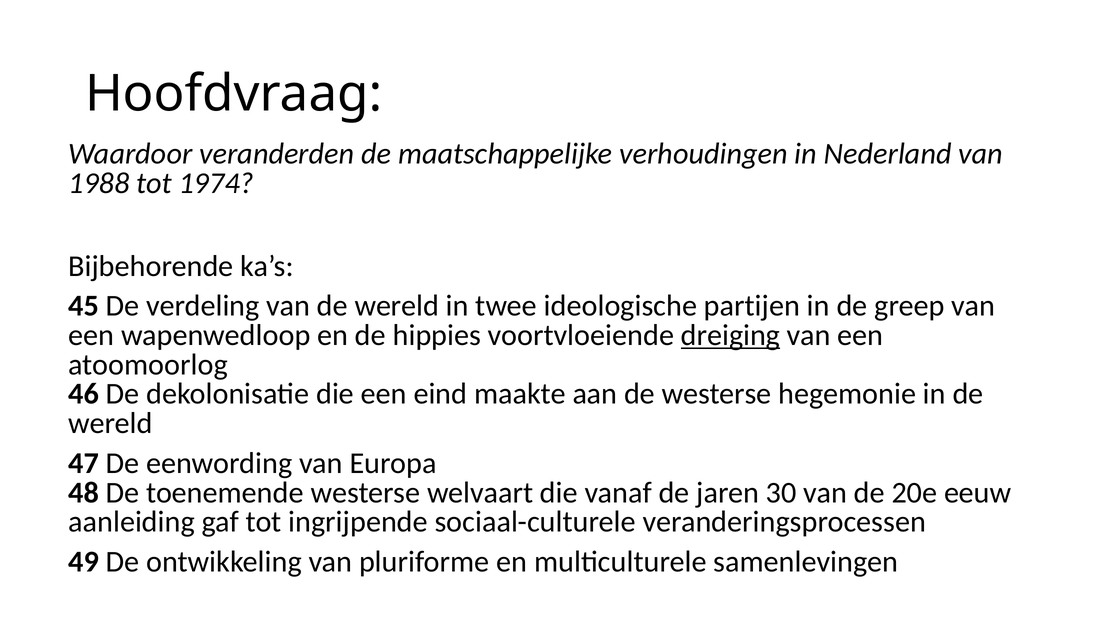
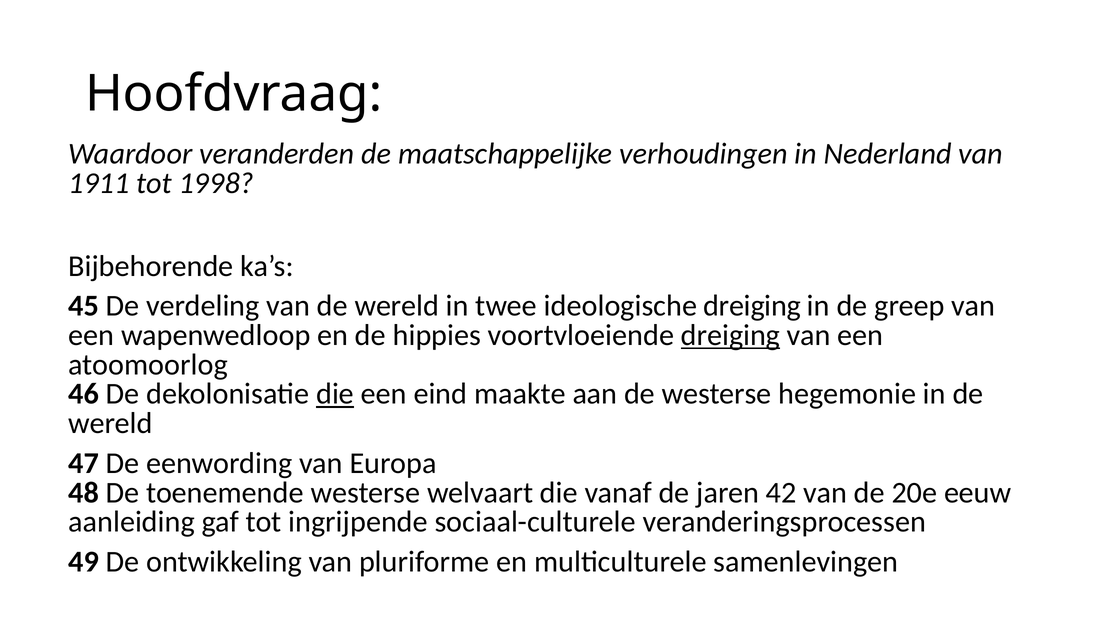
1988: 1988 -> 1911
1974: 1974 -> 1998
ideologische partijen: partijen -> dreiging
die at (335, 394) underline: none -> present
30: 30 -> 42
